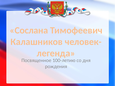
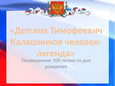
Сослана: Сослана -> Детских
